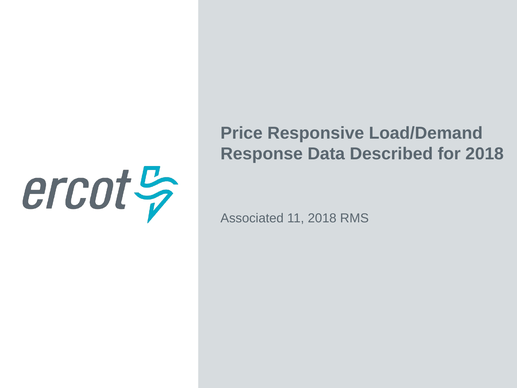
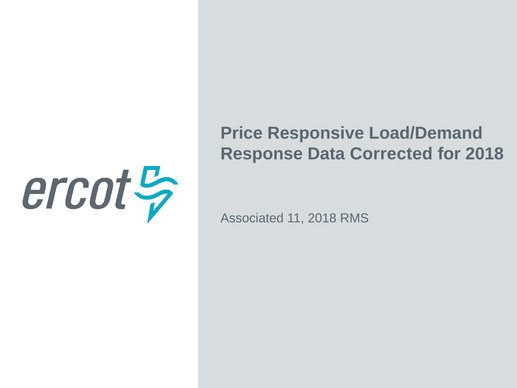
Described: Described -> Corrected
